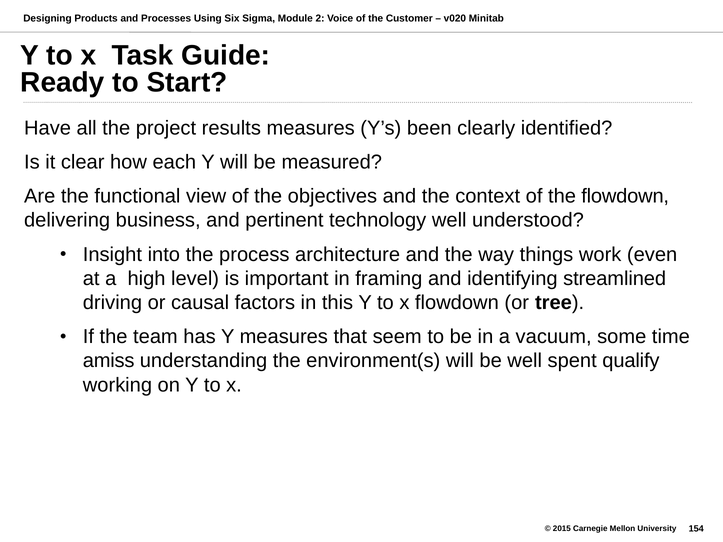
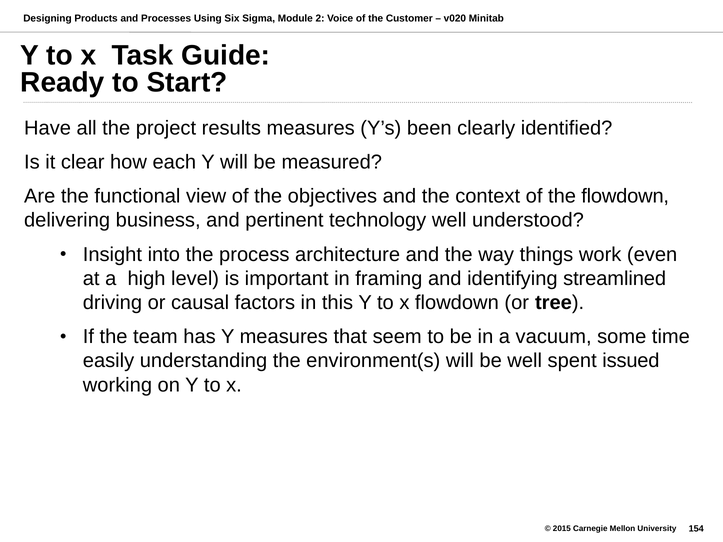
amiss: amiss -> easily
qualify: qualify -> issued
